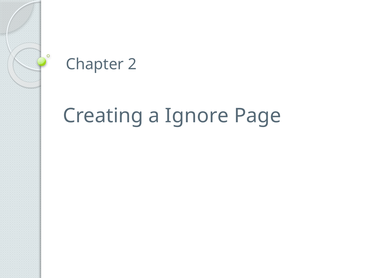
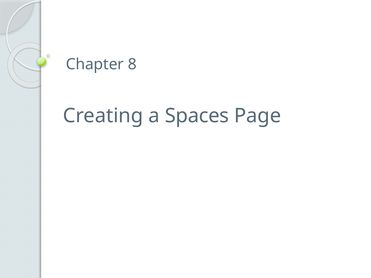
2: 2 -> 8
Ignore: Ignore -> Spaces
